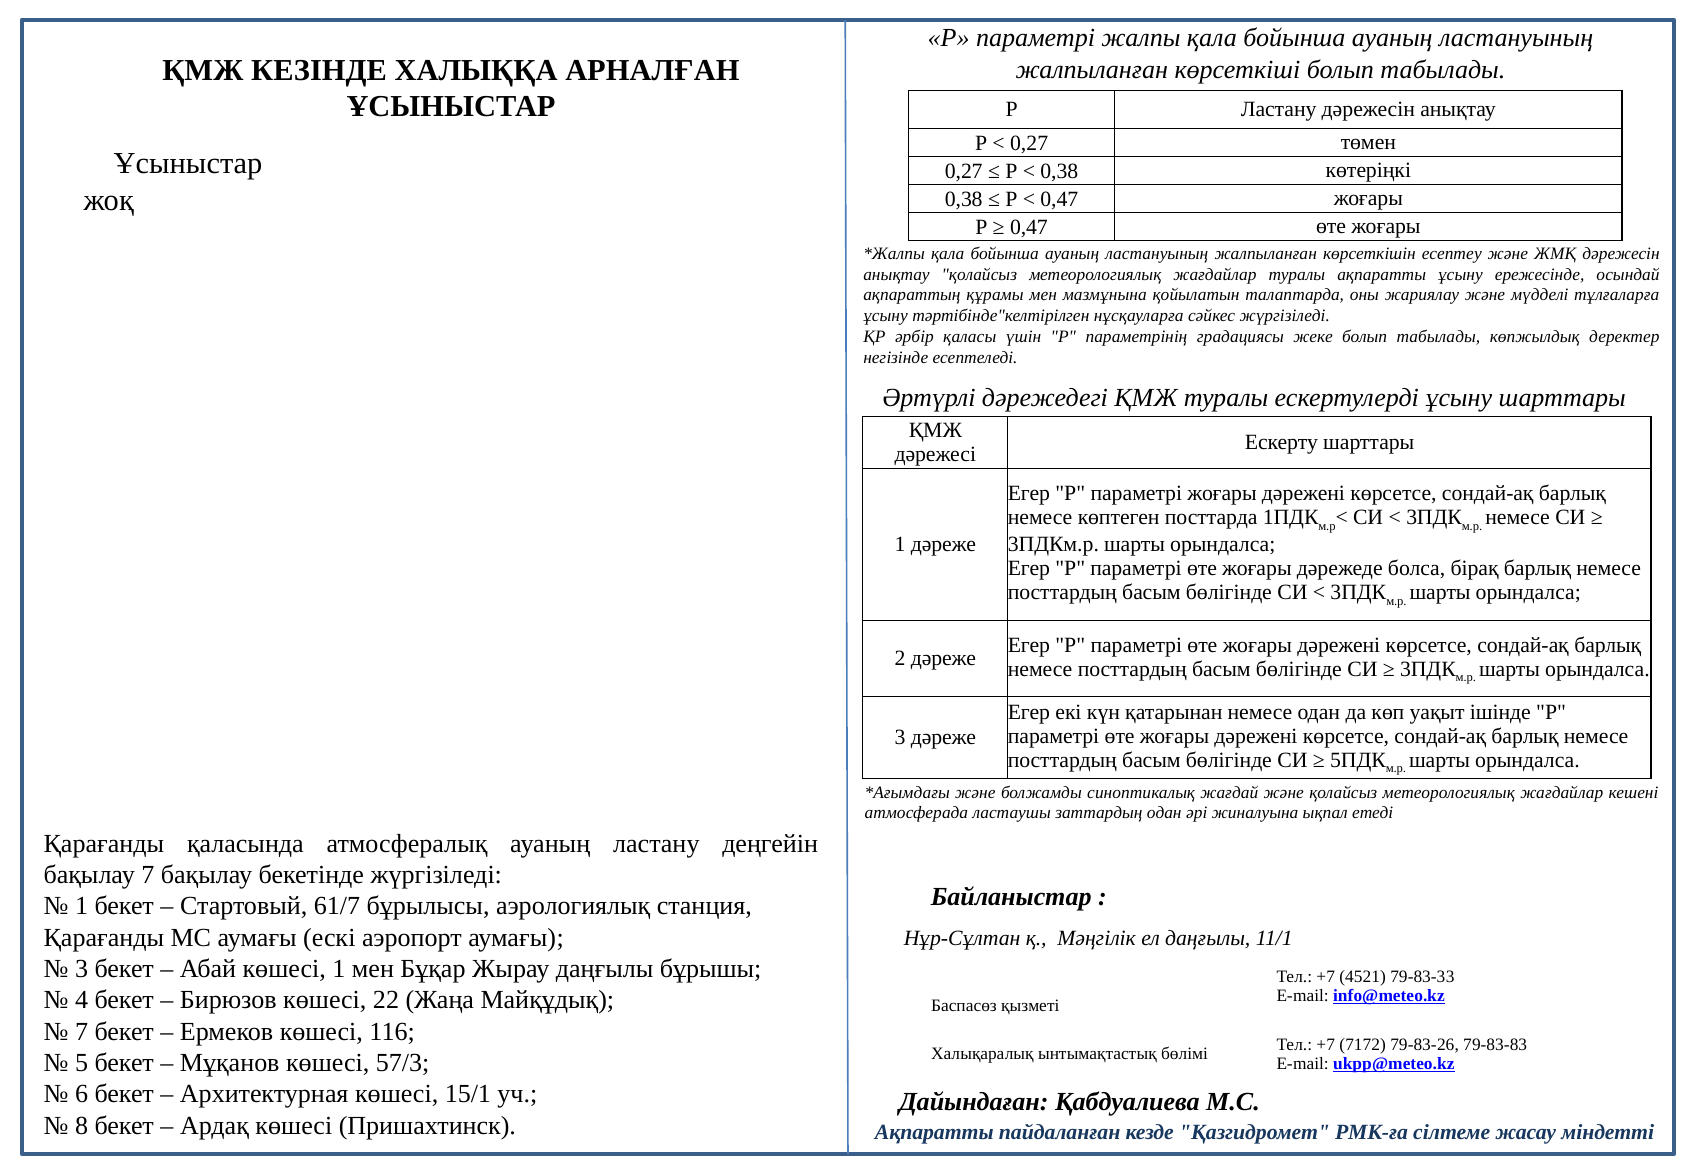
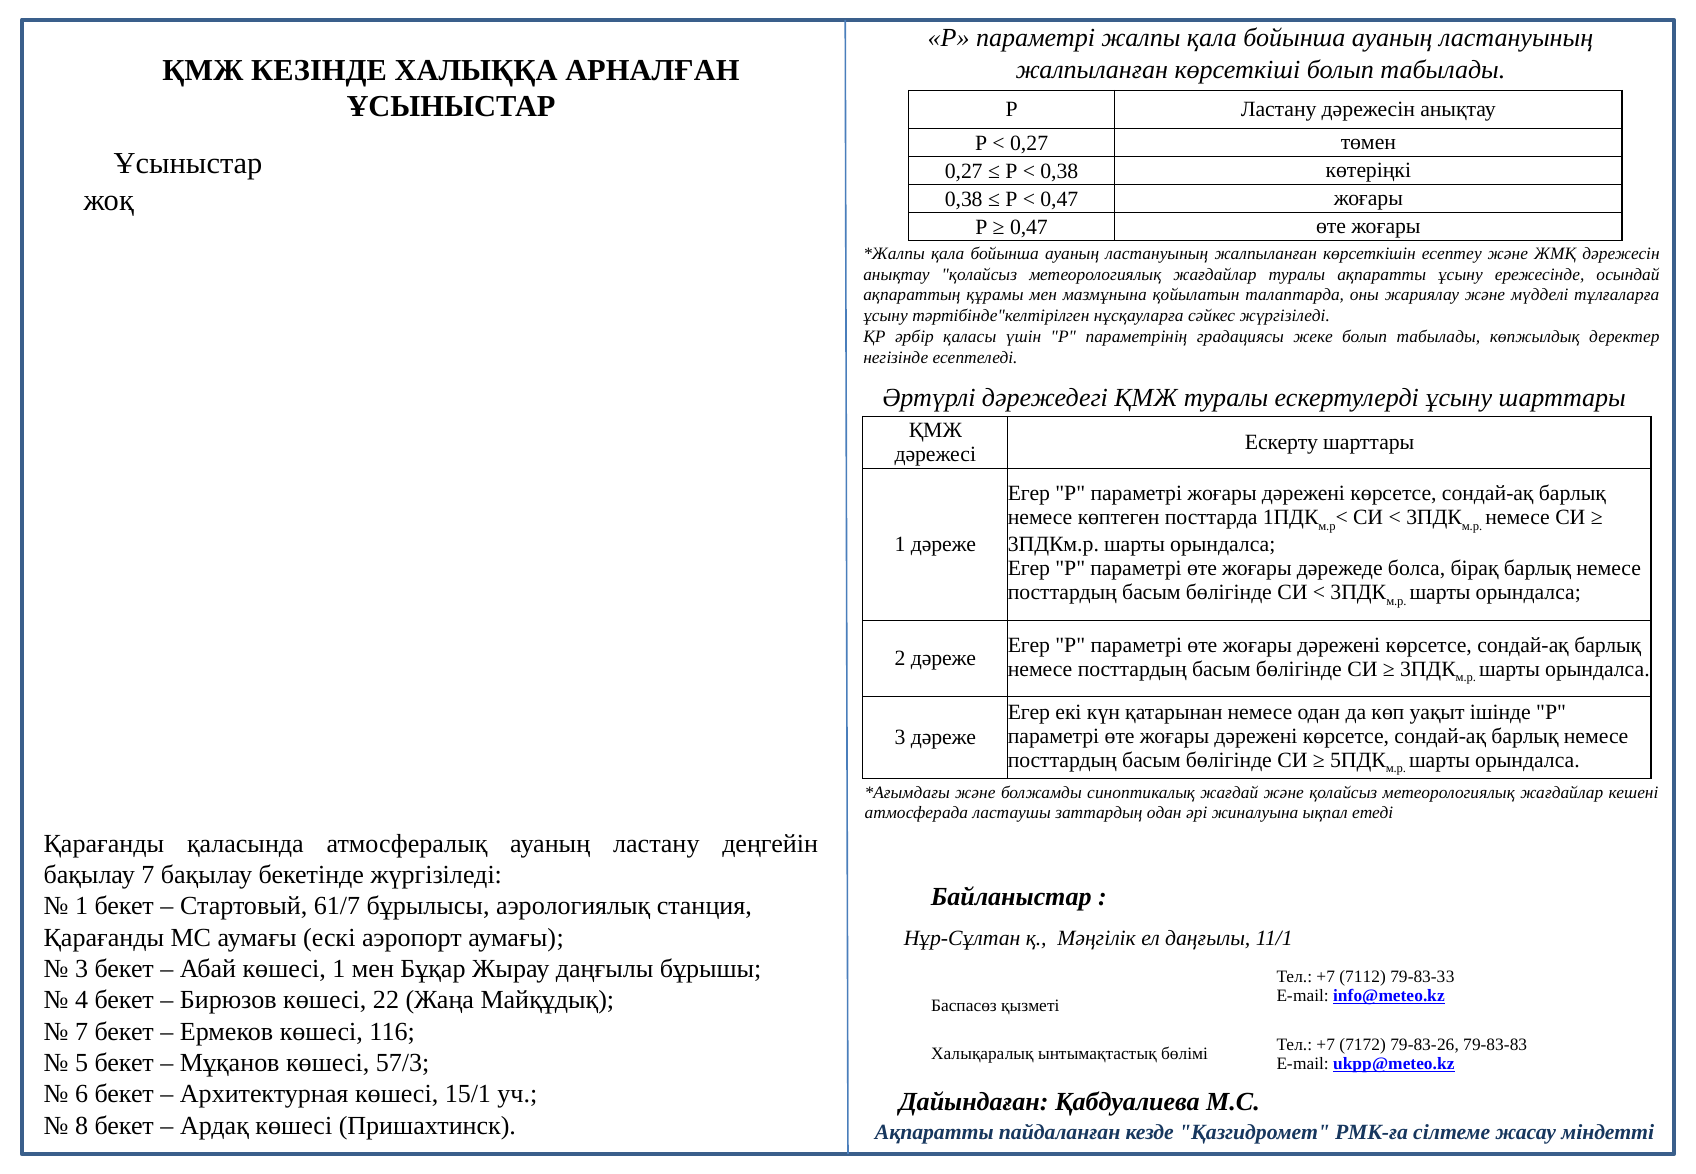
4521: 4521 -> 7112
